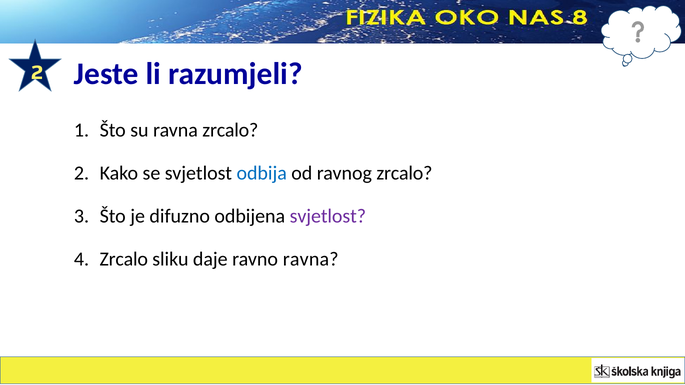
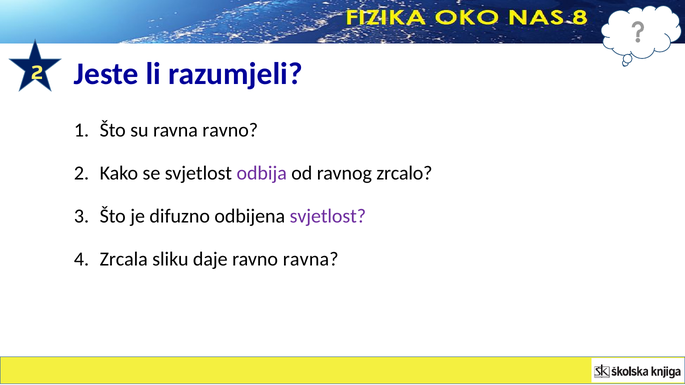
ravna zrcalo: zrcalo -> ravno
odbija colour: blue -> purple
Zrcalo at (124, 259): Zrcalo -> Zrcala
